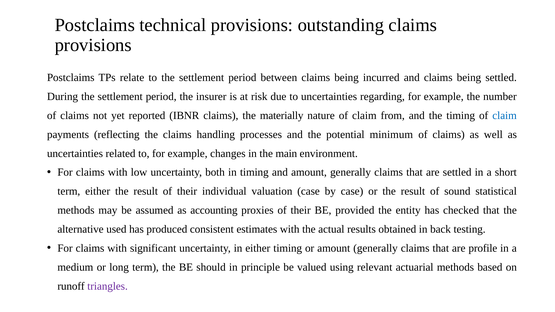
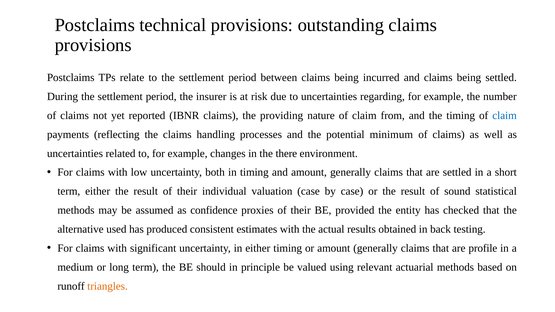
materially: materially -> providing
main: main -> there
accounting: accounting -> confidence
triangles colour: purple -> orange
